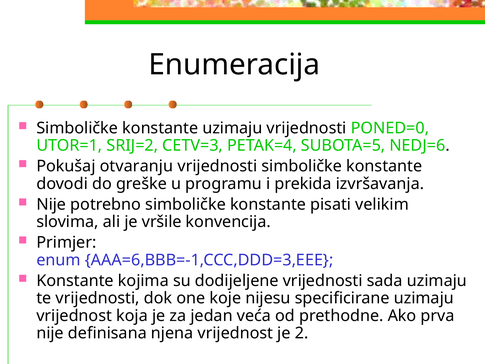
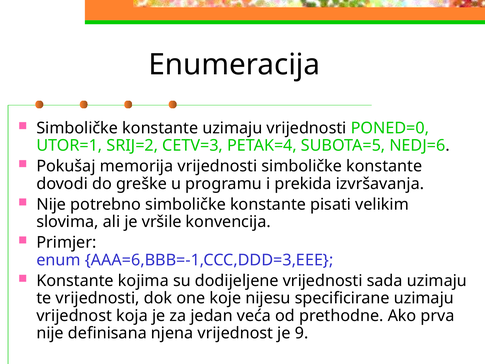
otvaranju: otvaranju -> memorija
2: 2 -> 9
